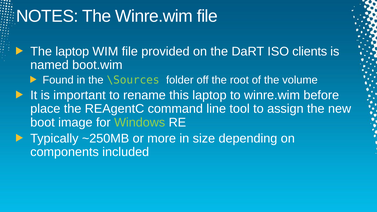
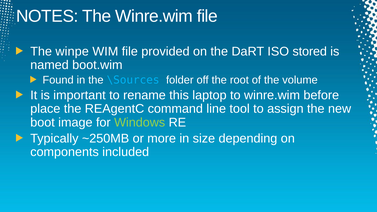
The laptop: laptop -> winpe
clients: clients -> stored
\Sources colour: light green -> light blue
